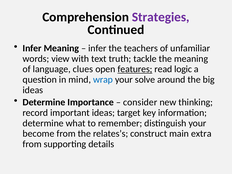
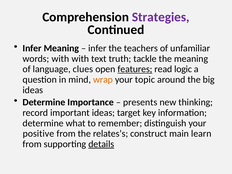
words view: view -> with
wrap colour: blue -> orange
solve: solve -> topic
consider: consider -> presents
become: become -> positive
extra: extra -> learn
details underline: none -> present
